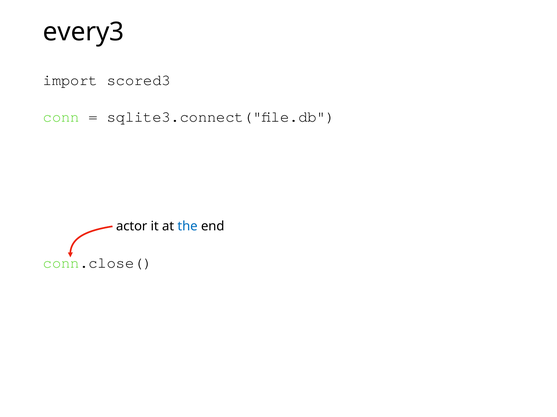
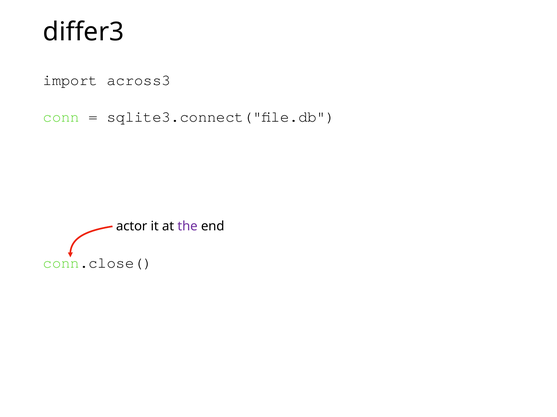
every3: every3 -> differ3
scored3: scored3 -> across3
the colour: blue -> purple
